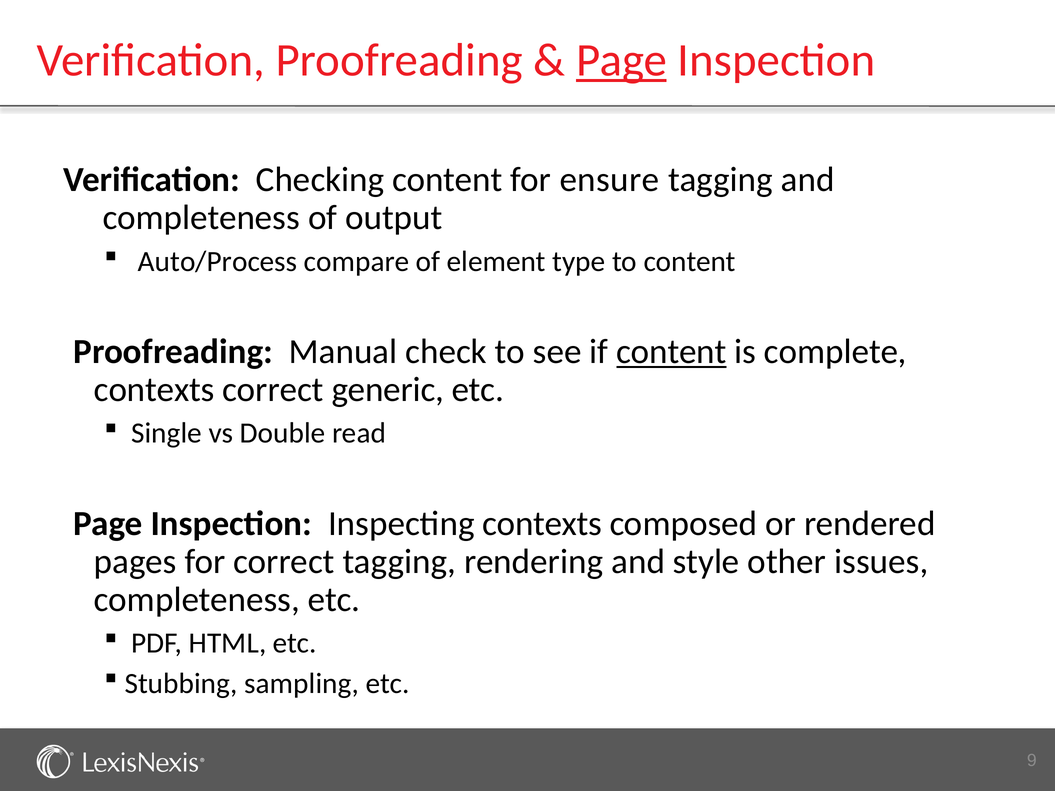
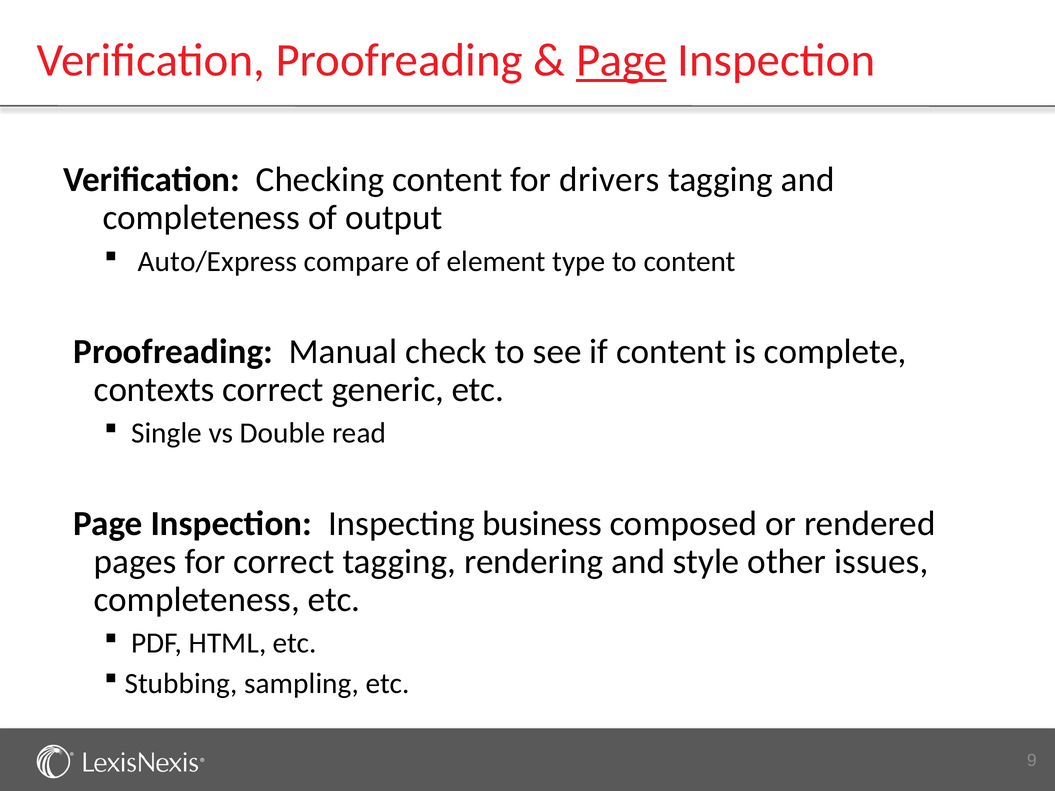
ensure: ensure -> drivers
Auto/Process: Auto/Process -> Auto/Express
content at (671, 352) underline: present -> none
Inspecting contexts: contexts -> business
